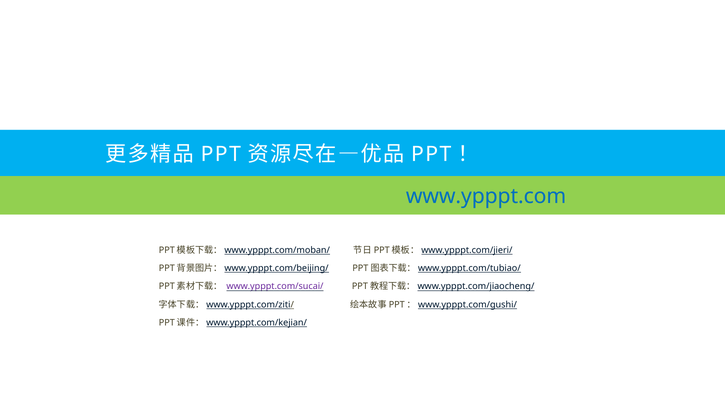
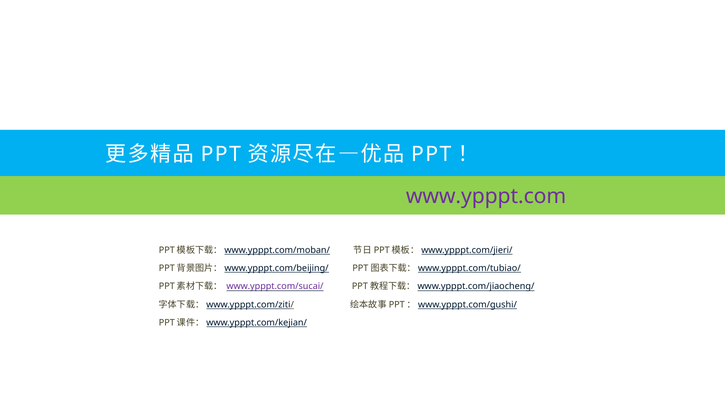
www.ypppt.com colour: blue -> purple
